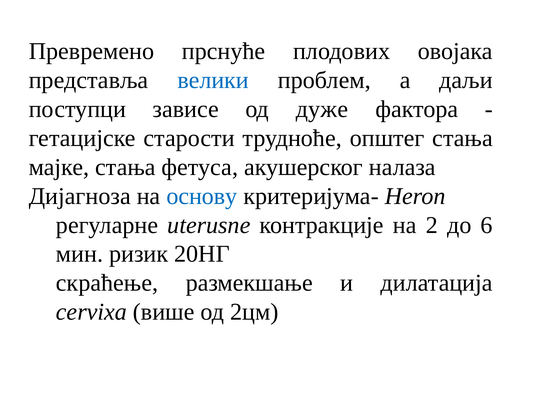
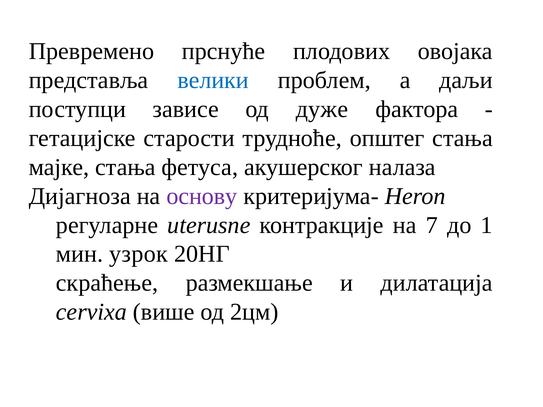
основу colour: blue -> purple
2: 2 -> 7
6: 6 -> 1
ризик: ризик -> узрок
